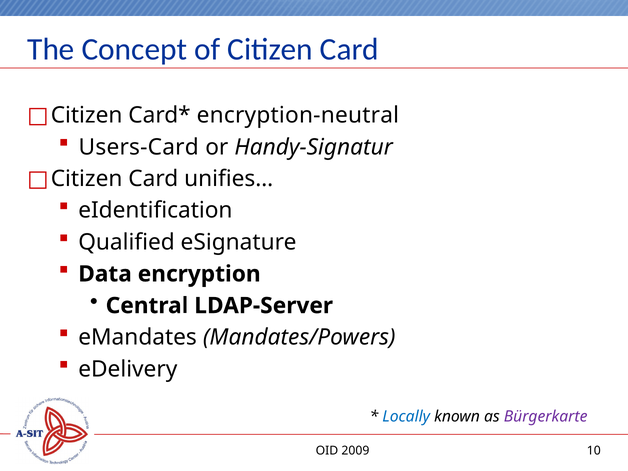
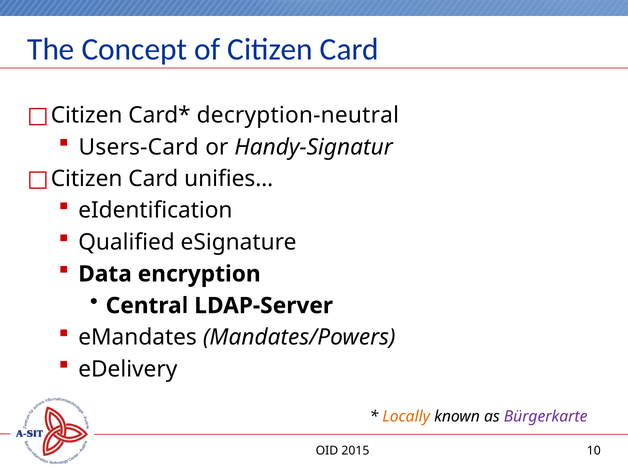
encryption-neutral: encryption-neutral -> decryption-neutral
Locally colour: blue -> orange
2009: 2009 -> 2015
